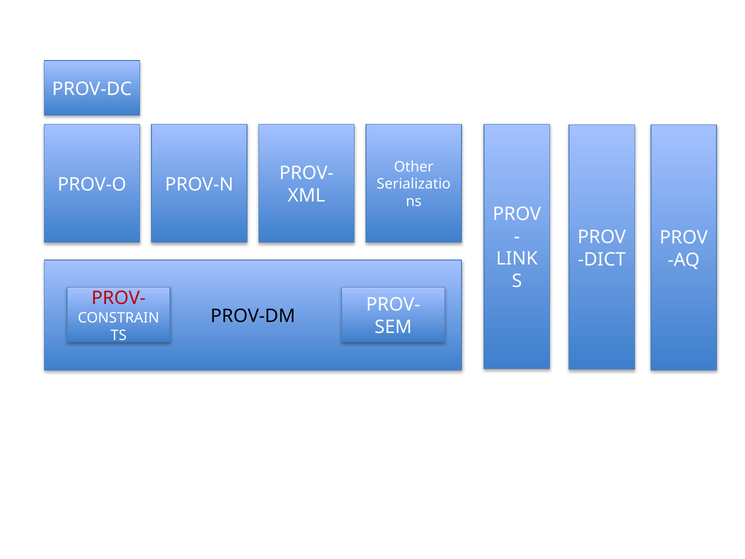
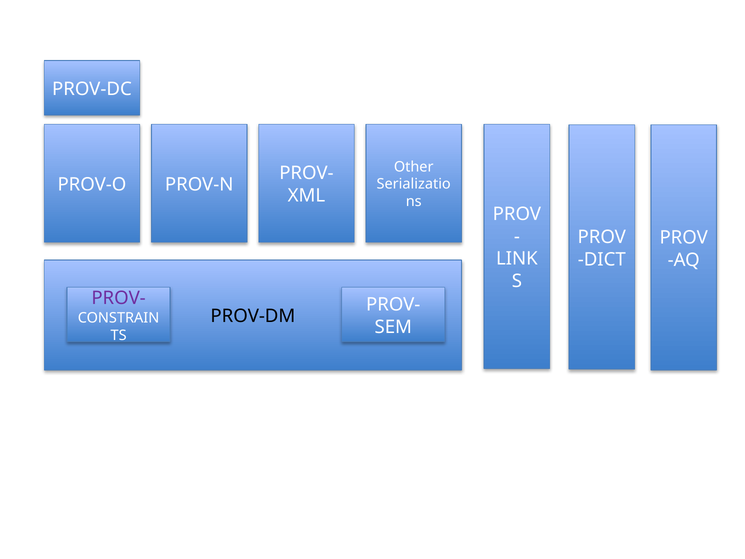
PROV- at (119, 298) colour: red -> purple
